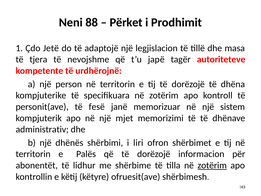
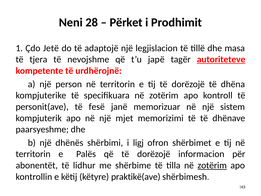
88: 88 -> 28
autoriteteve underline: none -> present
administrativ: administrativ -> paarsyeshme
liri: liri -> ligj
ofruesit(ave: ofruesit(ave -> praktikë(ave
